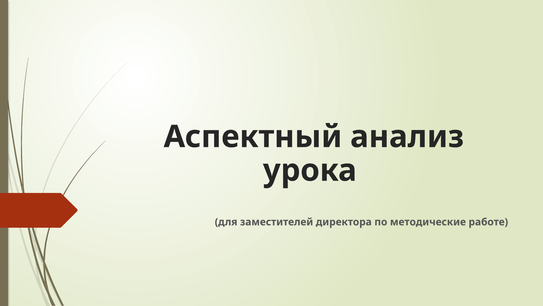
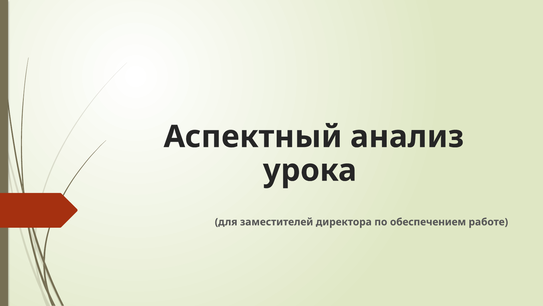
методические: методические -> обеспечением
